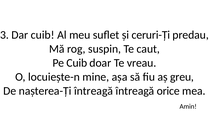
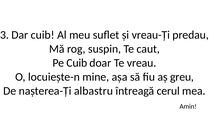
ceruri-Ți: ceruri-Ți -> vreau-Ți
nașterea-Ți întreagă: întreagă -> albastru
orice: orice -> cerul
